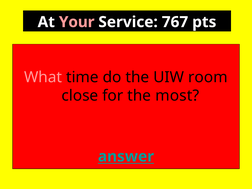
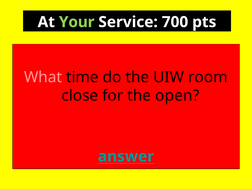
Your colour: pink -> light green
767: 767 -> 700
most: most -> open
